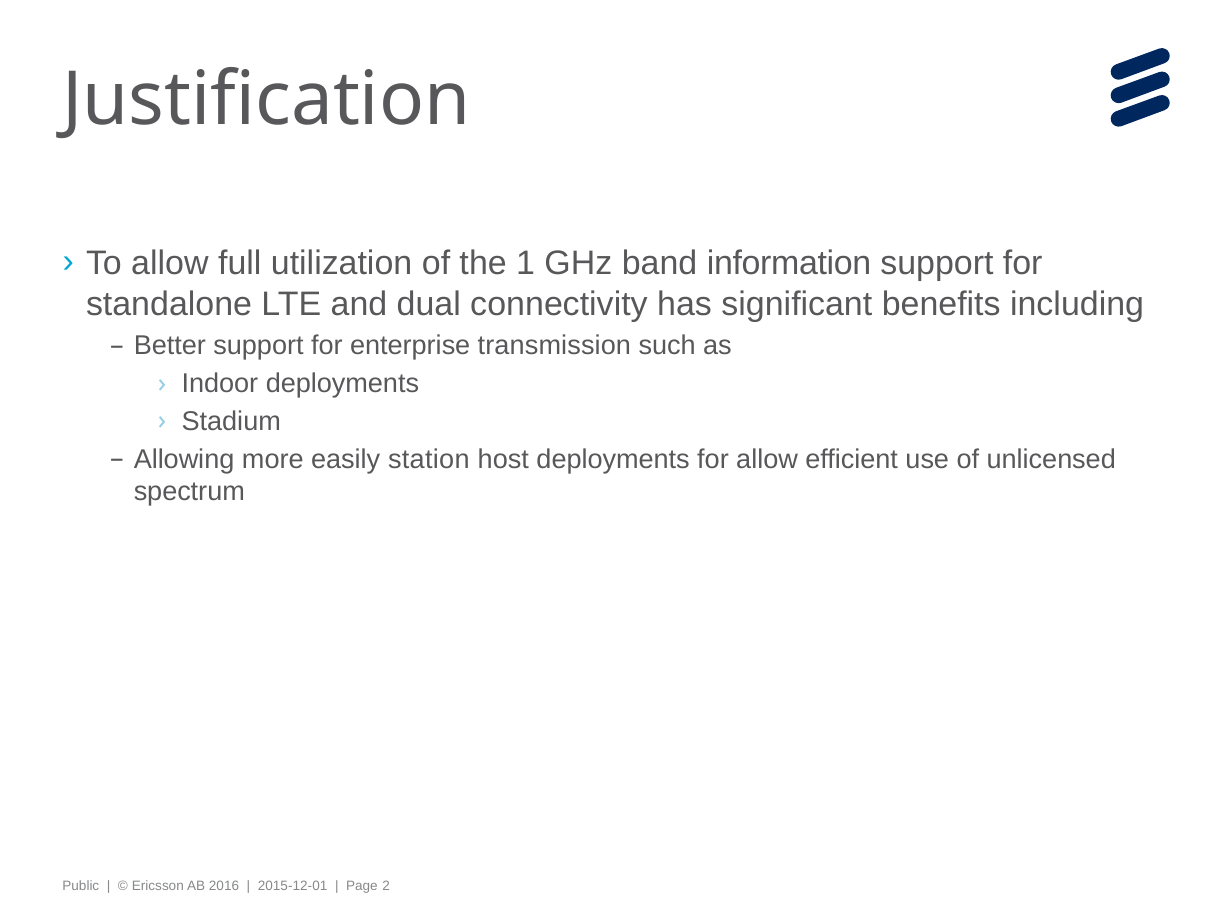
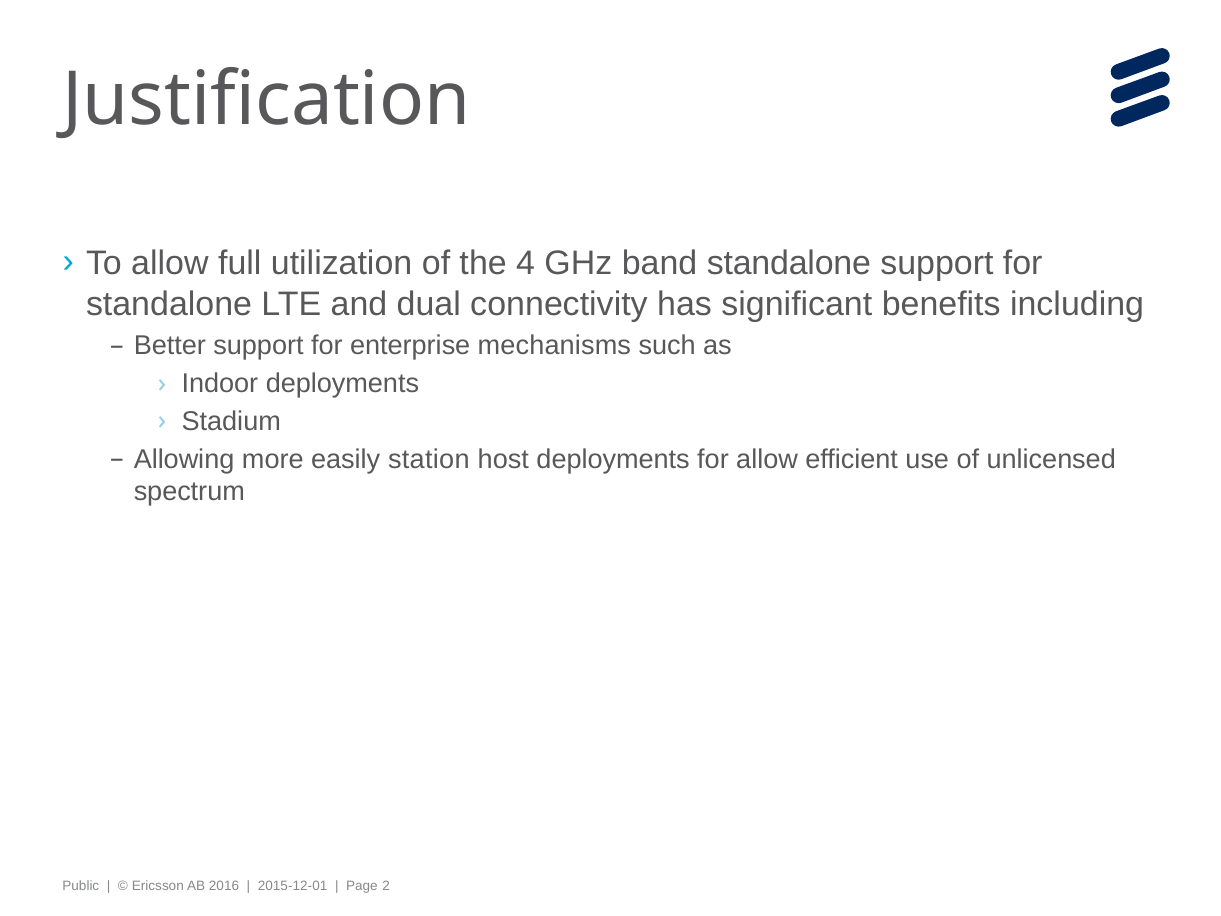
1: 1 -> 4
band information: information -> standalone
transmission: transmission -> mechanisms
